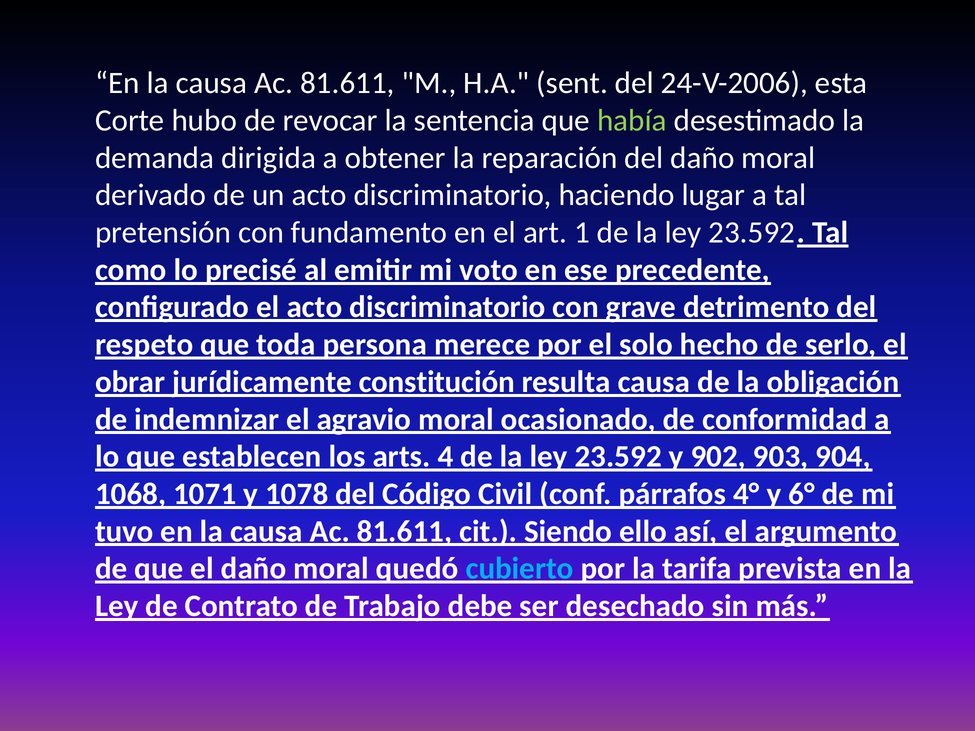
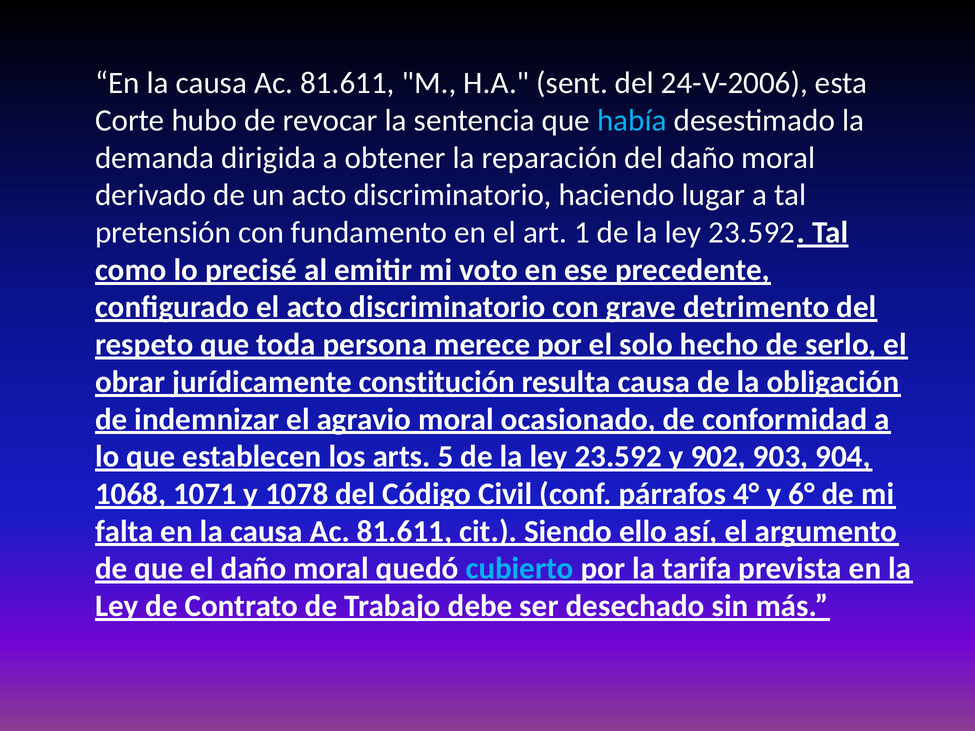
había colour: light green -> light blue
4: 4 -> 5
tuvo: tuvo -> falta
